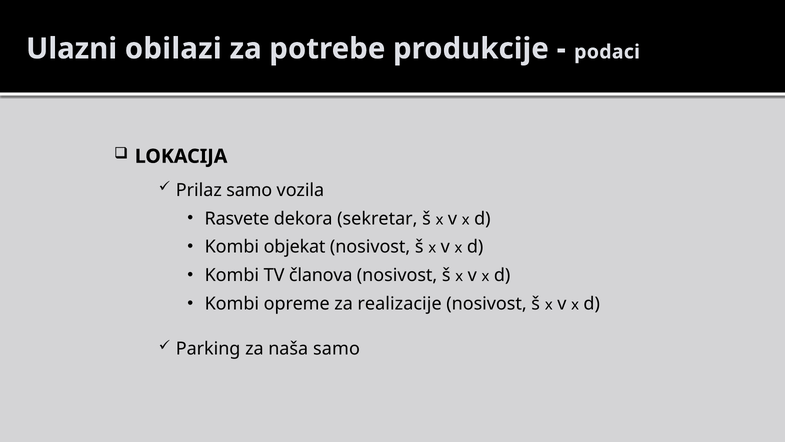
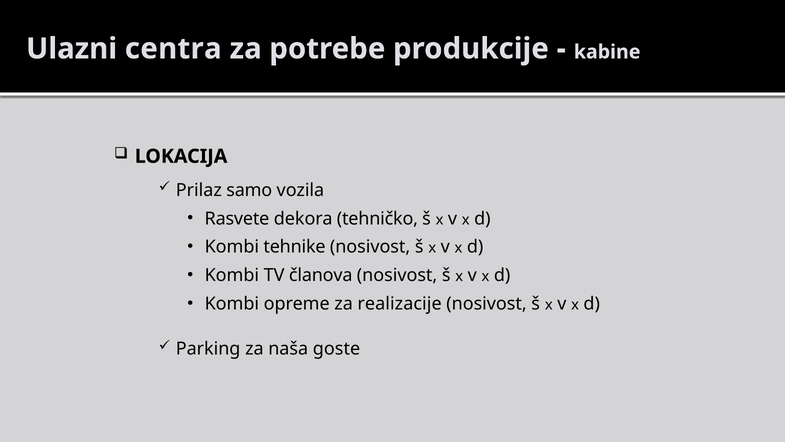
obilazi: obilazi -> centra
podaci: podaci -> kabine
sekretar: sekretar -> tehničko
objekat: objekat -> tehnike
naša samo: samo -> goste
